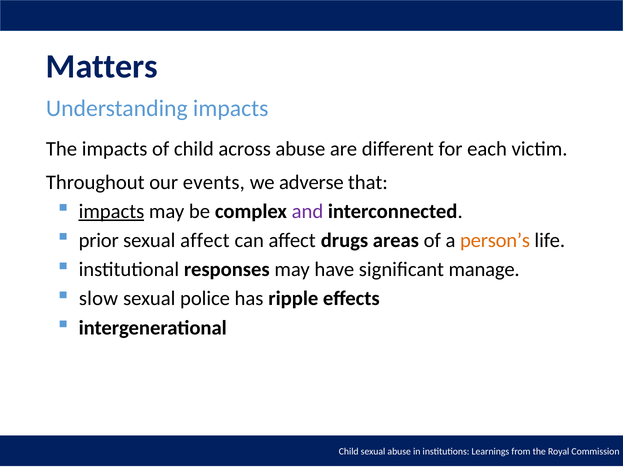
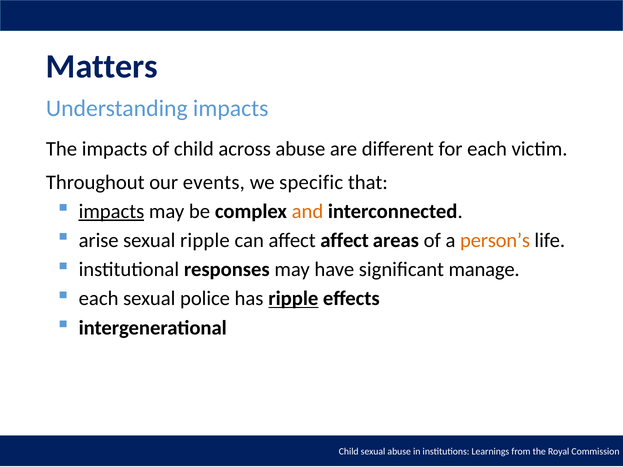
adverse: adverse -> specific
and colour: purple -> orange
prior: prior -> arise
sexual affect: affect -> ripple
affect drugs: drugs -> affect
slow at (98, 299): slow -> each
ripple at (293, 299) underline: none -> present
